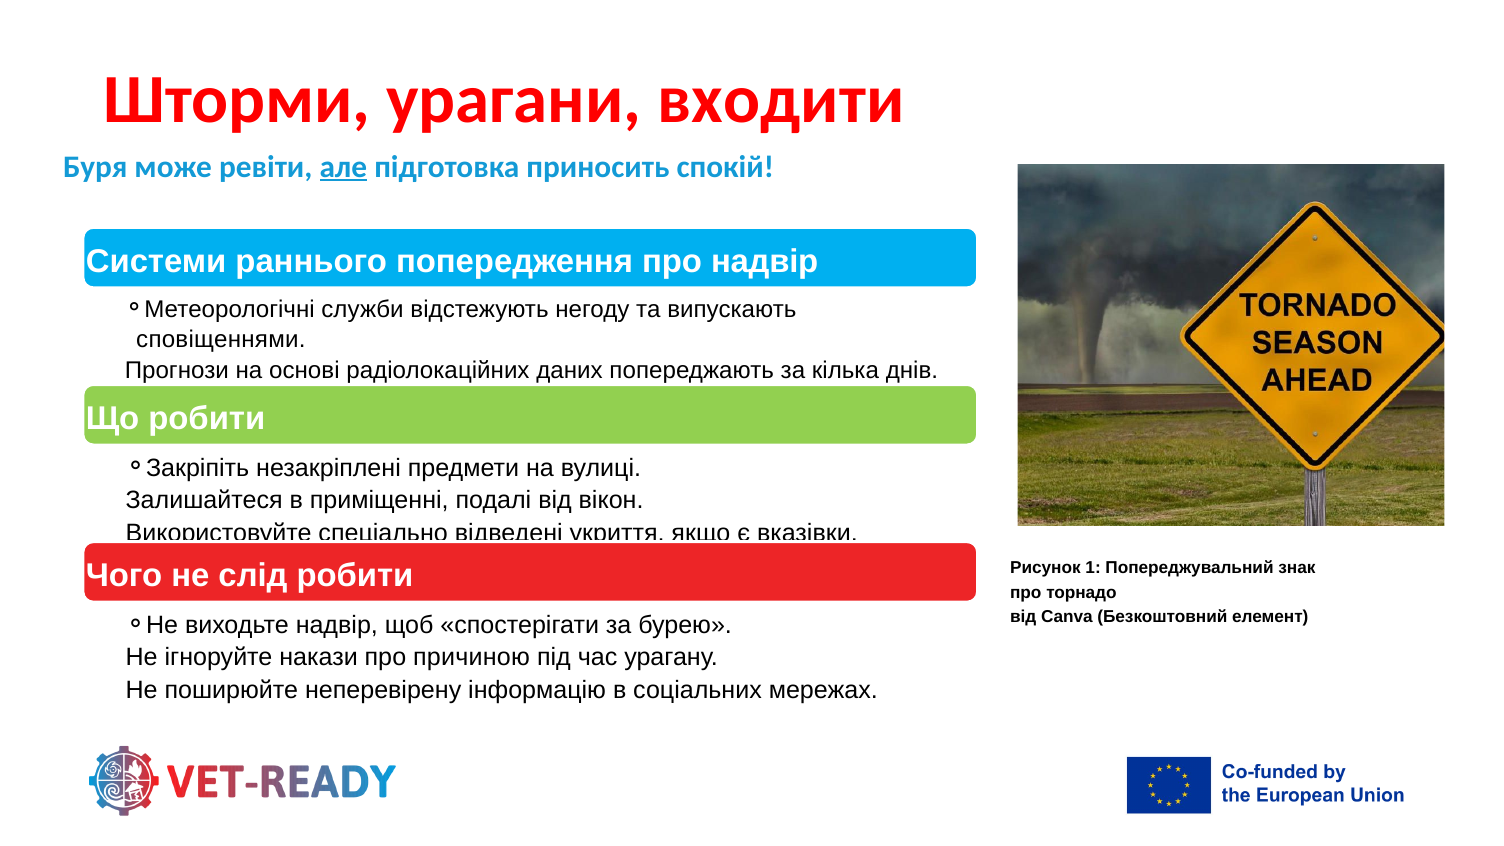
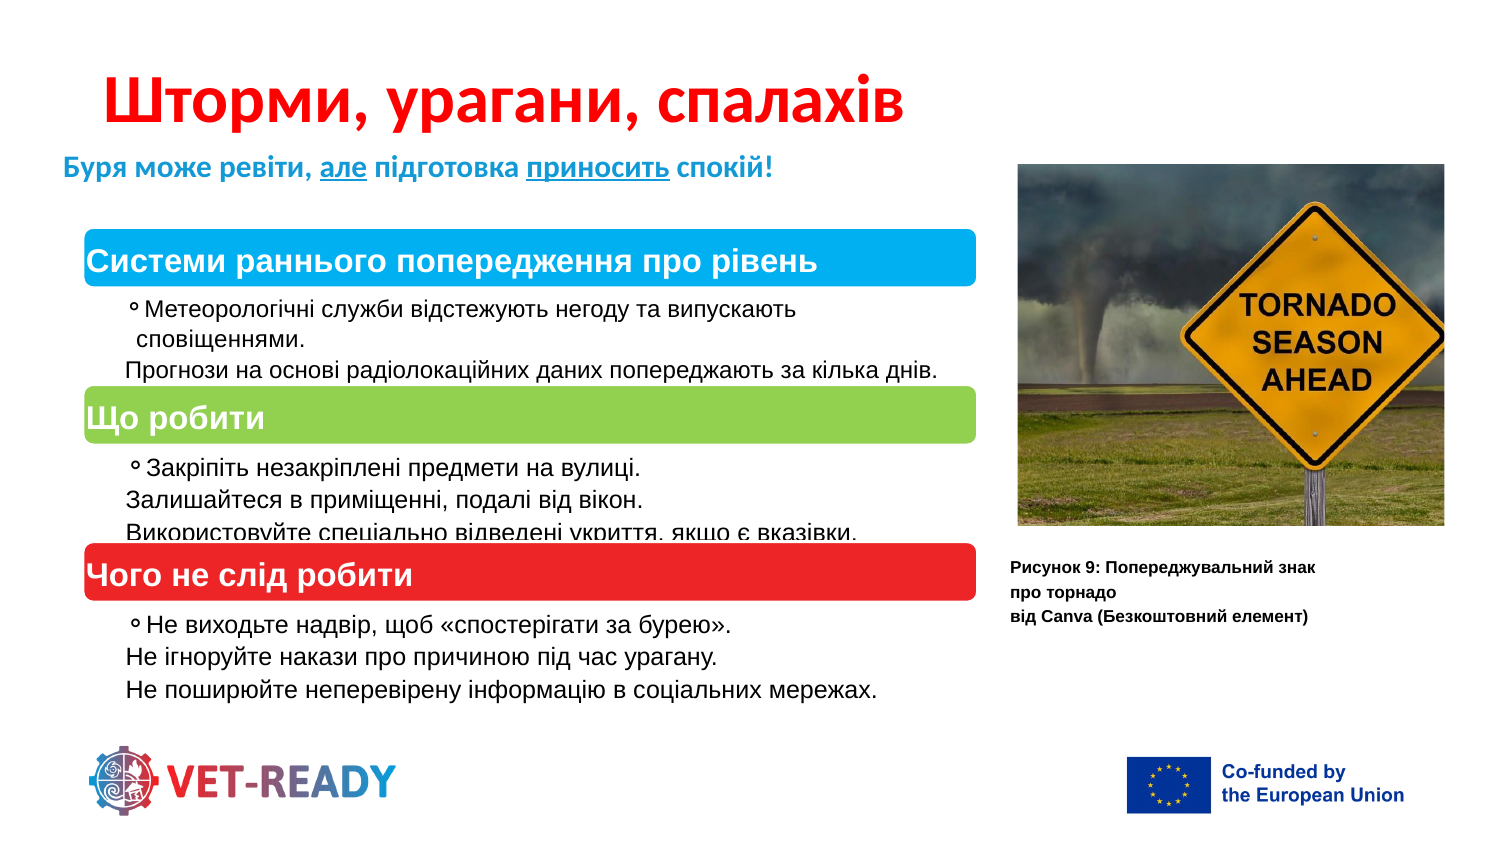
входити: входити -> спалахів
приносить underline: none -> present
про надвір: надвір -> рівень
1: 1 -> 9
